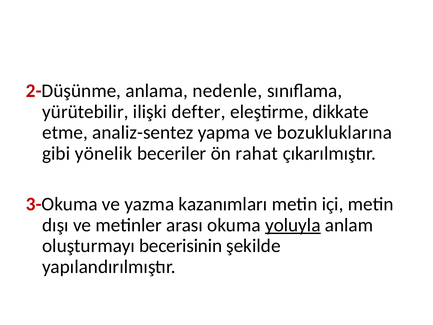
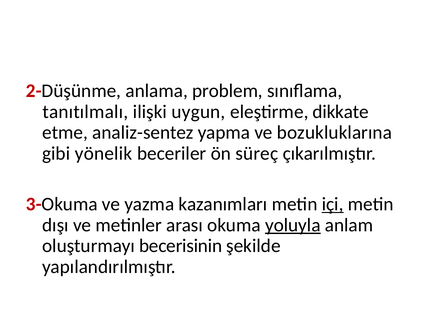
nedenle: nedenle -> problem
yürütebilir: yürütebilir -> tanıtılmalı
defter: defter -> uygun
rahat: rahat -> süreç
içi underline: none -> present
